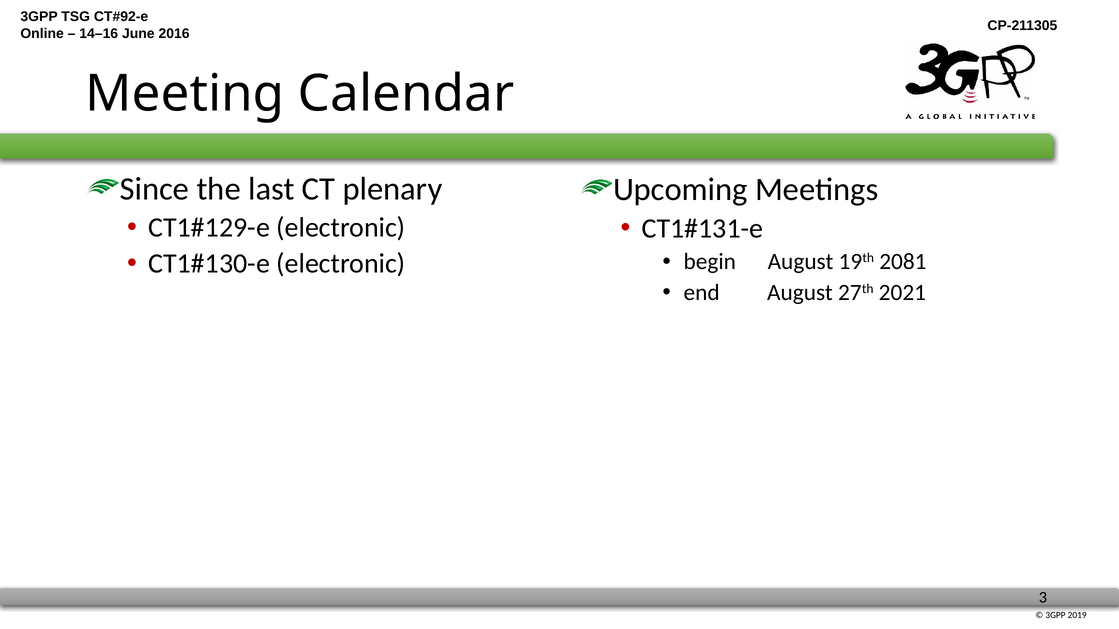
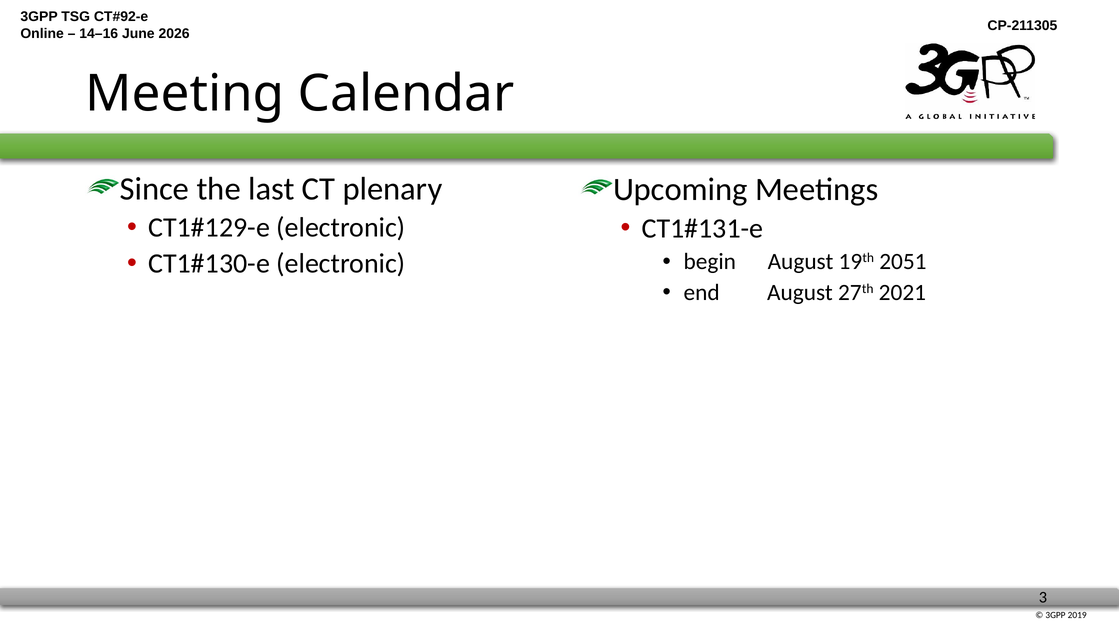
2016: 2016 -> 2026
2081: 2081 -> 2051
